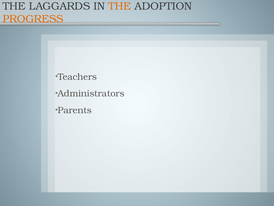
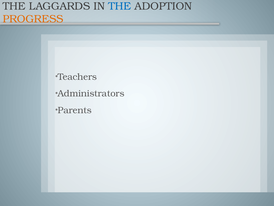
THE at (120, 6) colour: orange -> blue
